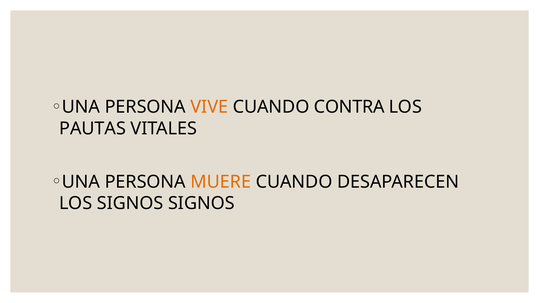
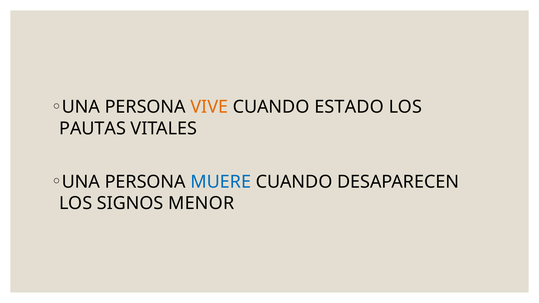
CONTRA: CONTRA -> ESTADO
MUERE colour: orange -> blue
SIGNOS SIGNOS: SIGNOS -> MENOR
